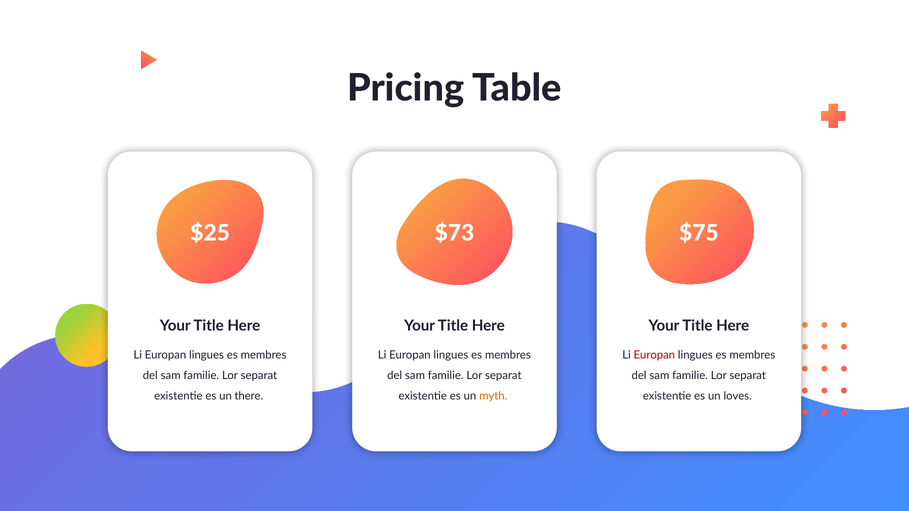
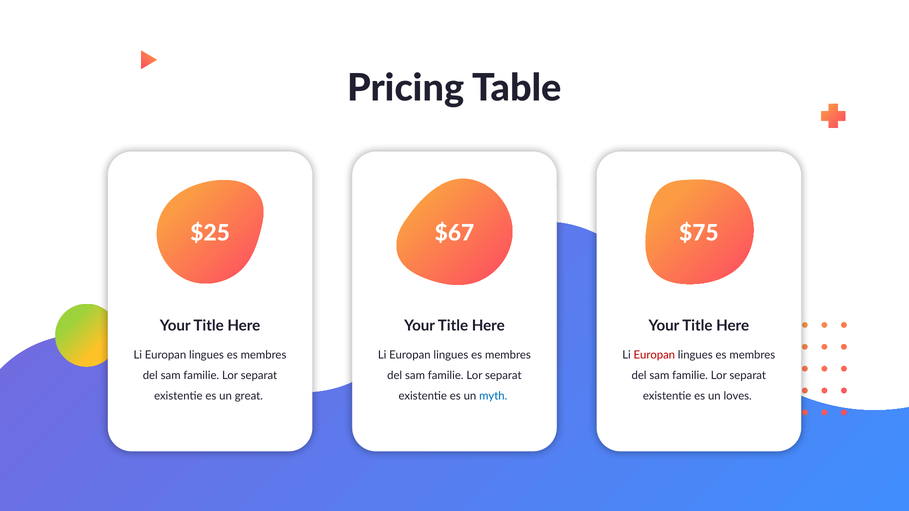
$73: $73 -> $67
there: there -> great
myth colour: orange -> blue
